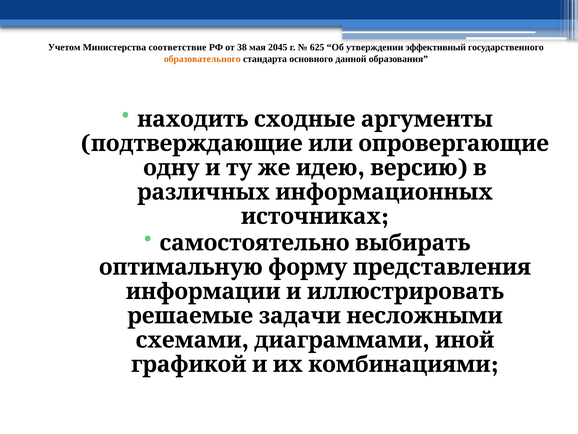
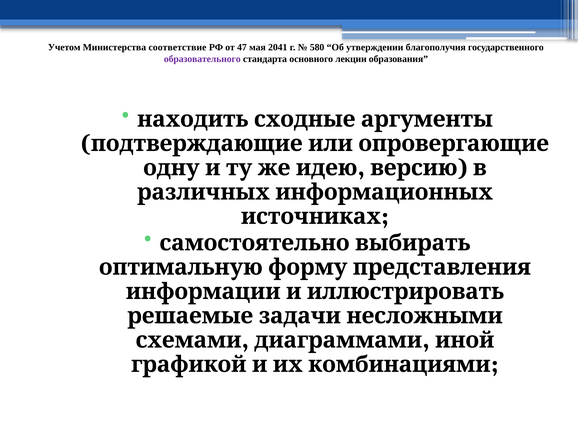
38: 38 -> 47
2045: 2045 -> 2041
625: 625 -> 580
эффективный: эффективный -> благополучия
образовательного colour: orange -> purple
данной: данной -> лекции
